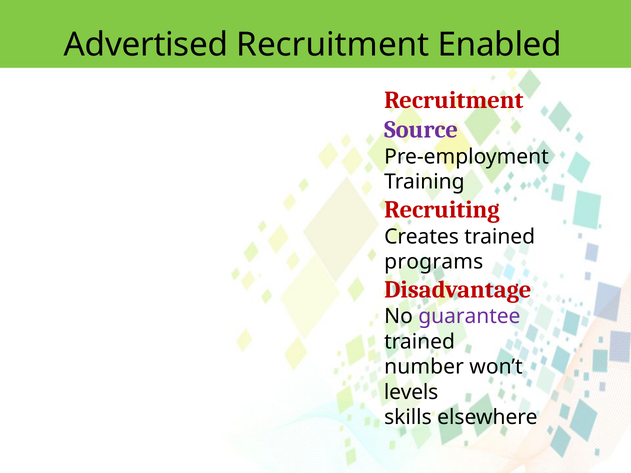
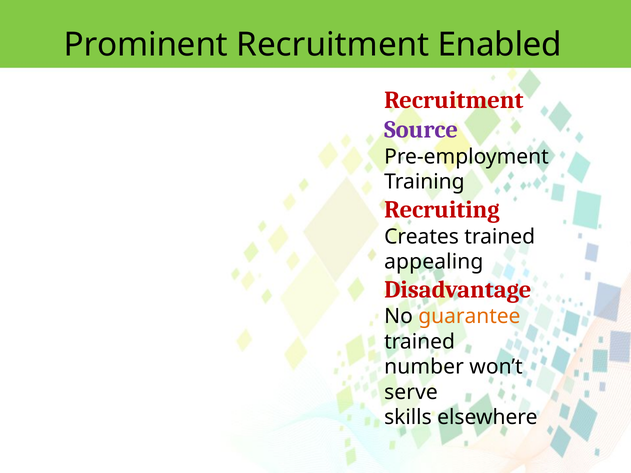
Advertised: Advertised -> Prominent
programs: programs -> appealing
guarantee colour: purple -> orange
levels: levels -> serve
